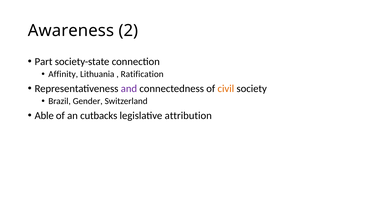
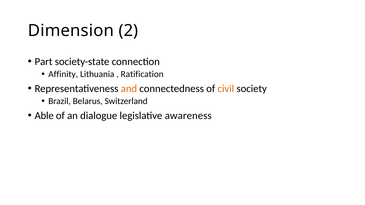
Awareness: Awareness -> Dimension
and colour: purple -> orange
Gender: Gender -> Belarus
cutbacks: cutbacks -> dialogue
attribution: attribution -> awareness
